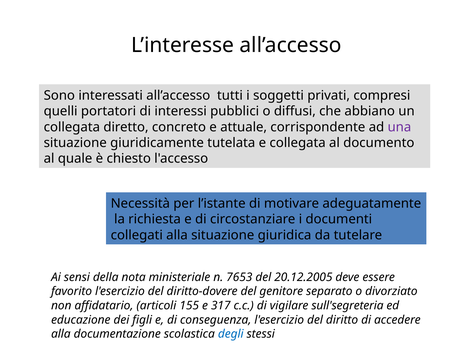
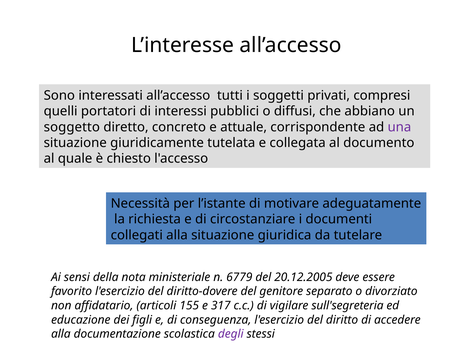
collegata at (72, 127): collegata -> soggetto
7653: 7653 -> 6779
degli colour: blue -> purple
